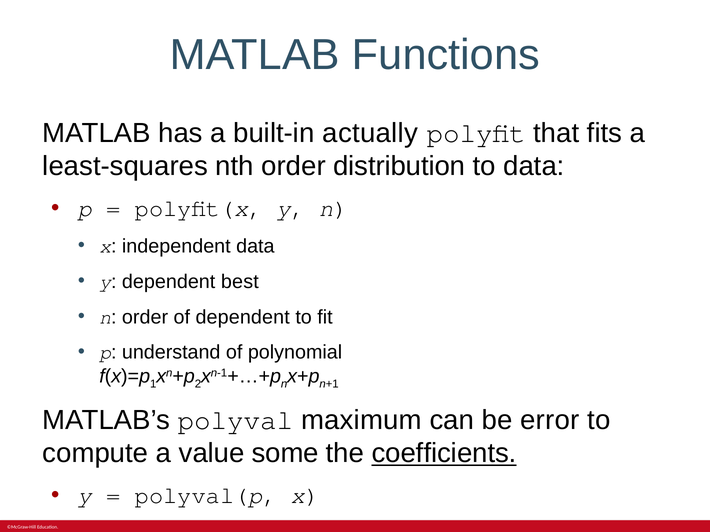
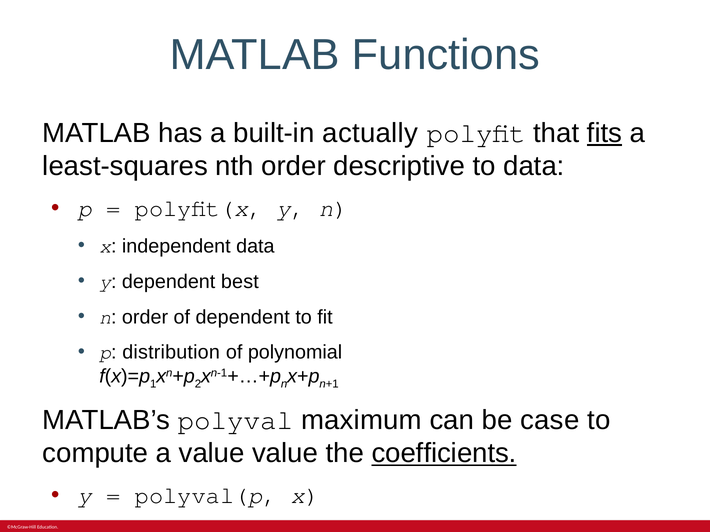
fits underline: none -> present
distribution: distribution -> descriptive
understand: understand -> distribution
error: error -> case
value some: some -> value
